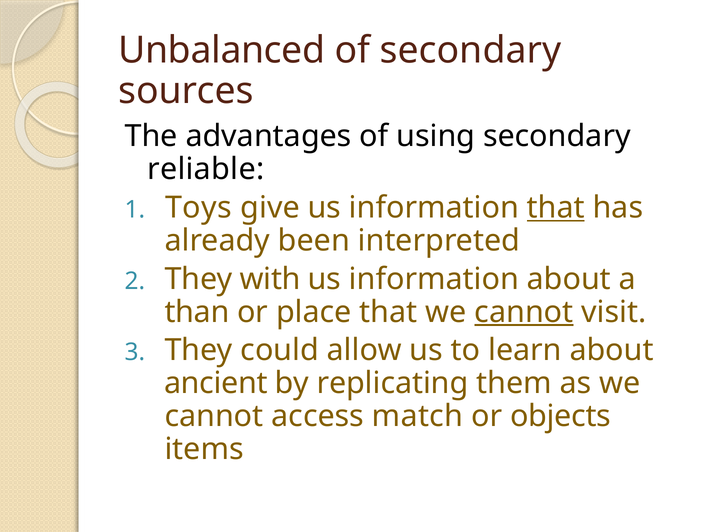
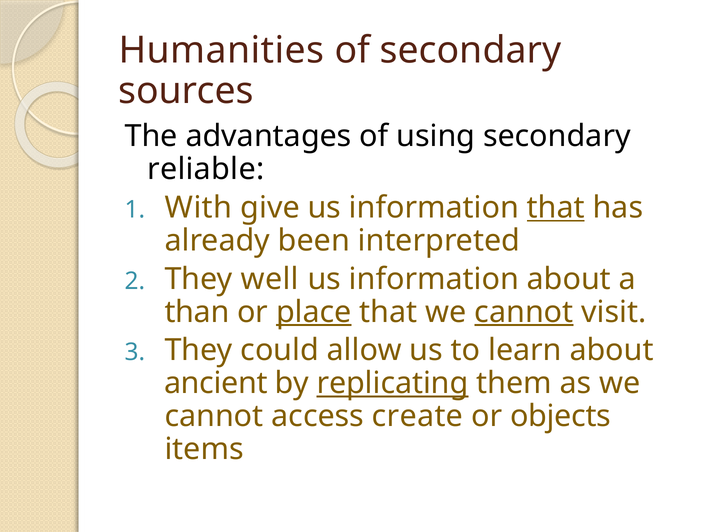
Unbalanced: Unbalanced -> Humanities
Toys: Toys -> With
with: with -> well
place underline: none -> present
replicating underline: none -> present
match: match -> create
